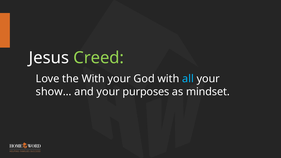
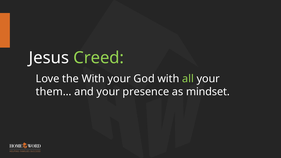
all colour: light blue -> light green
show…: show… -> them…
purposes: purposes -> presence
